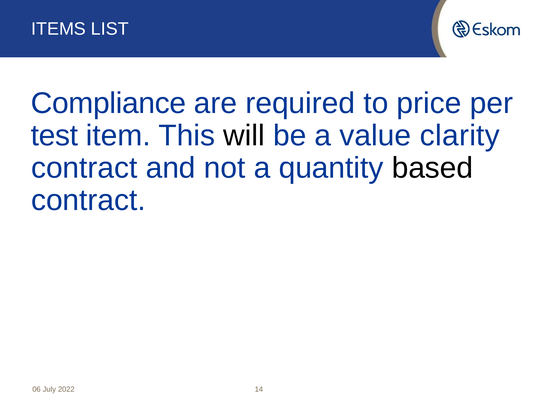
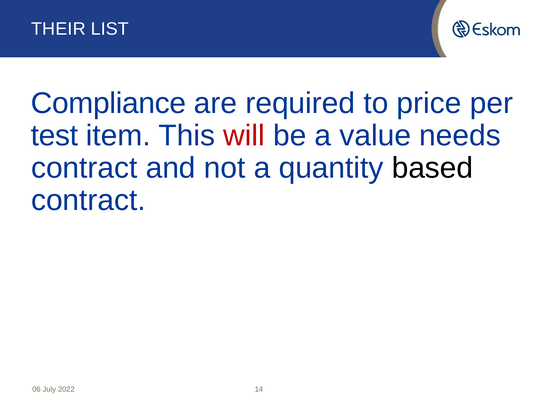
ITEMS: ITEMS -> THEIR
will colour: black -> red
clarity: clarity -> needs
